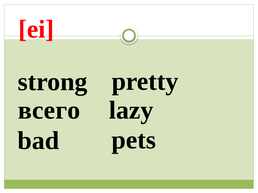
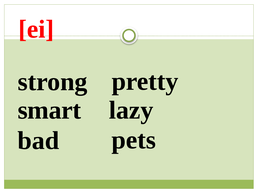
всего: всего -> smart
